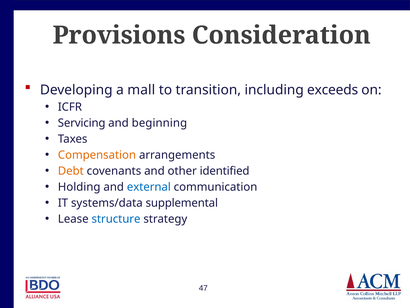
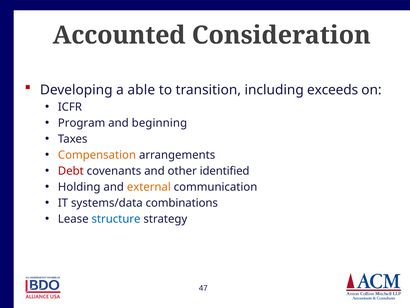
Provisions: Provisions -> Accounted
mall: mall -> able
Servicing: Servicing -> Program
Debt colour: orange -> red
external colour: blue -> orange
supplemental: supplemental -> combinations
